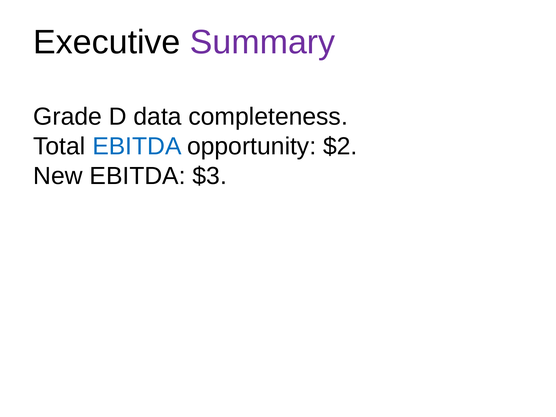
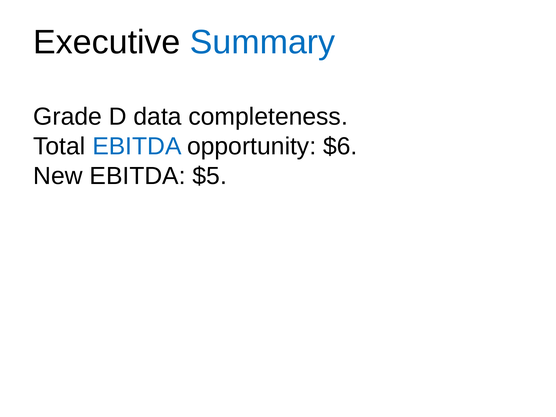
Summary colour: purple -> blue
$2: $2 -> $6
$3: $3 -> $5
